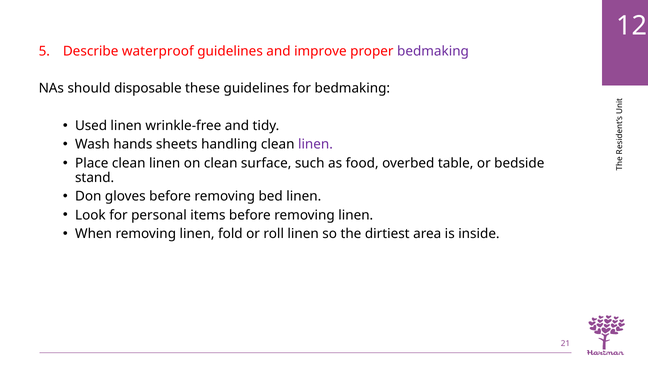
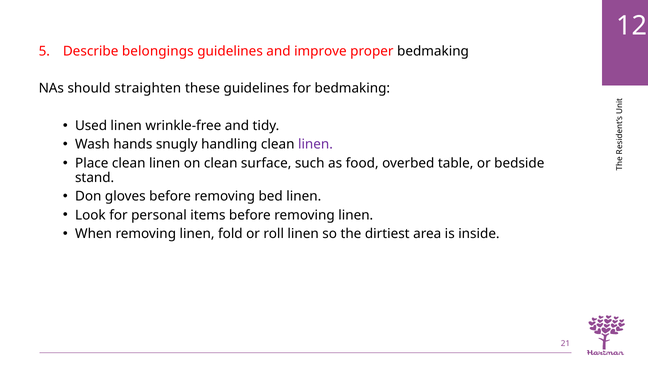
waterproof: waterproof -> belongings
bedmaking at (433, 51) colour: purple -> black
disposable: disposable -> straighten
sheets: sheets -> snugly
